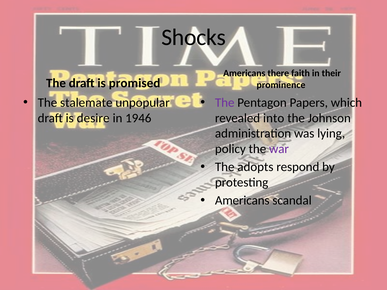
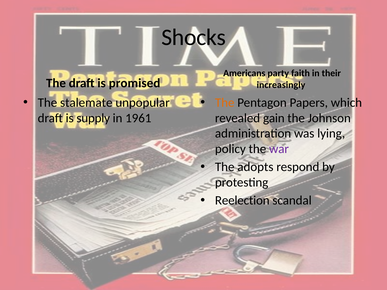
there: there -> party
prominence: prominence -> increasingly
The at (225, 103) colour: purple -> orange
desire: desire -> supply
1946: 1946 -> 1961
into: into -> gain
Americans at (242, 201): Americans -> Reelection
